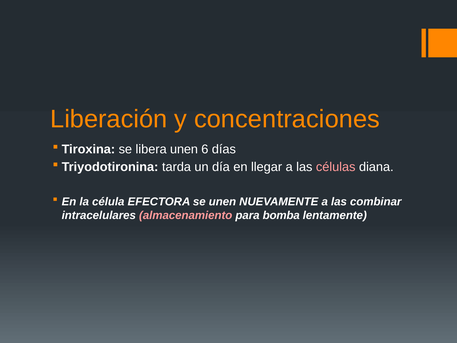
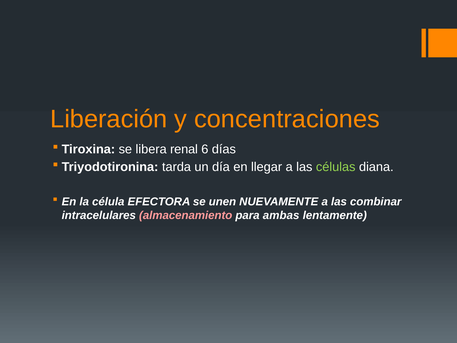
libera unen: unen -> renal
células colour: pink -> light green
bomba: bomba -> ambas
